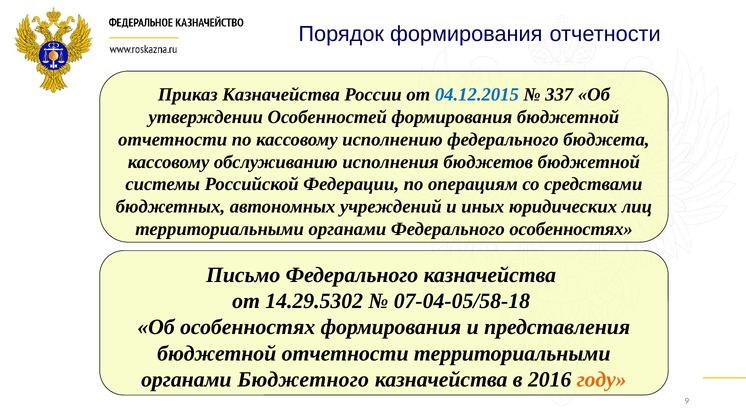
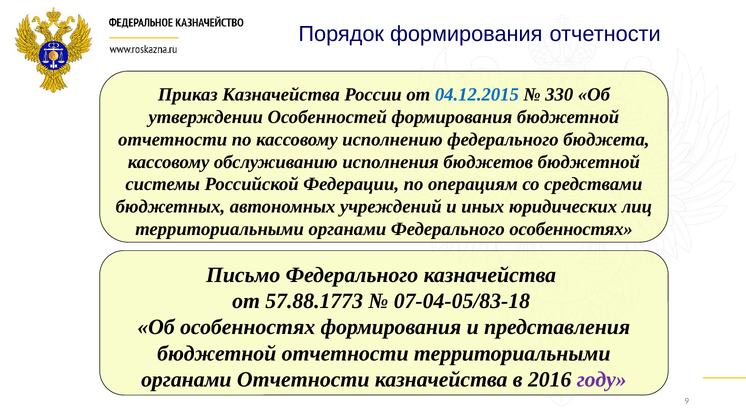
337: 337 -> 330
14.29.5302: 14.29.5302 -> 57.88.1773
07-04-05/58-18: 07-04-05/58-18 -> 07-04-05/83-18
органами Бюджетного: Бюджетного -> Отчетности
году colour: orange -> purple
